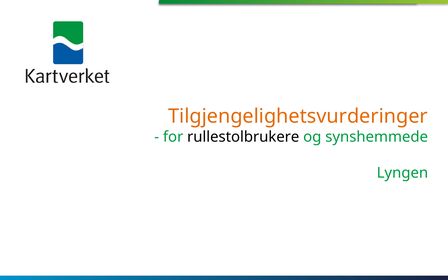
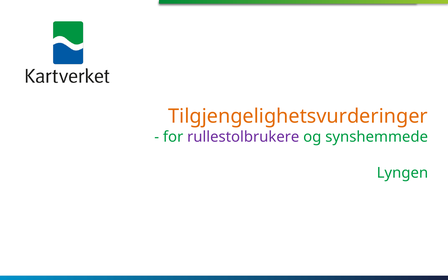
rullestolbrukere colour: black -> purple
